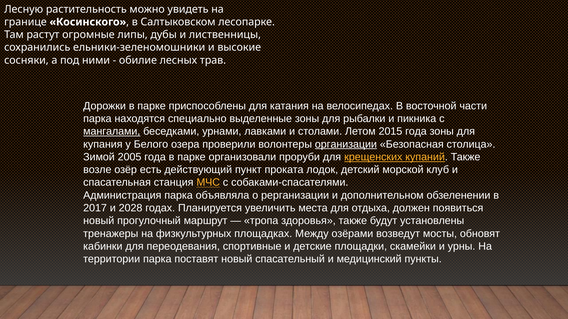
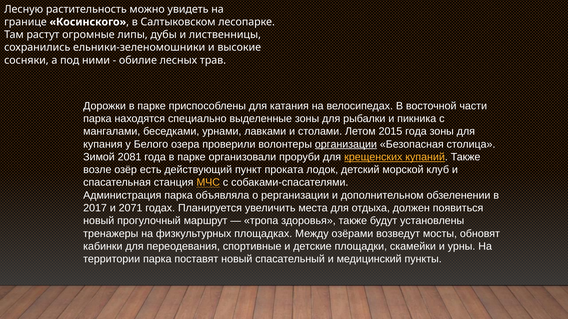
мангалами underline: present -> none
2005: 2005 -> 2081
2028: 2028 -> 2071
